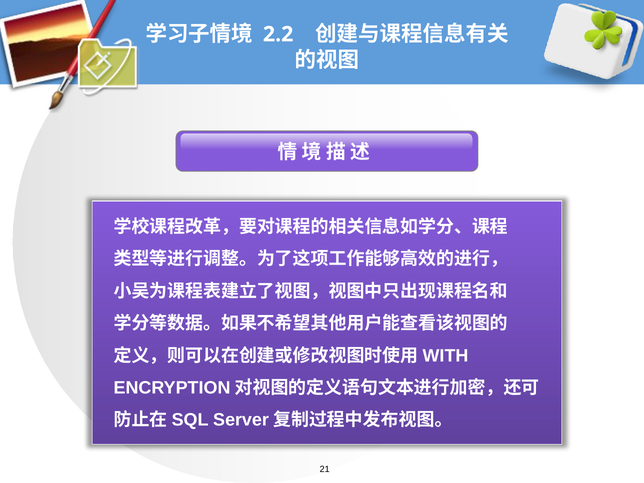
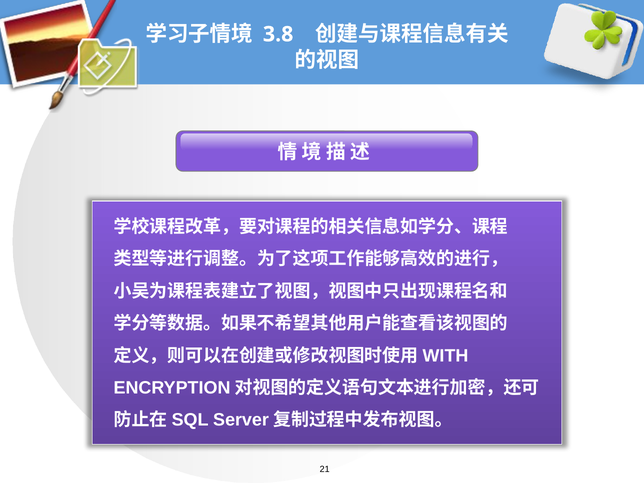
2.2: 2.2 -> 3.8
